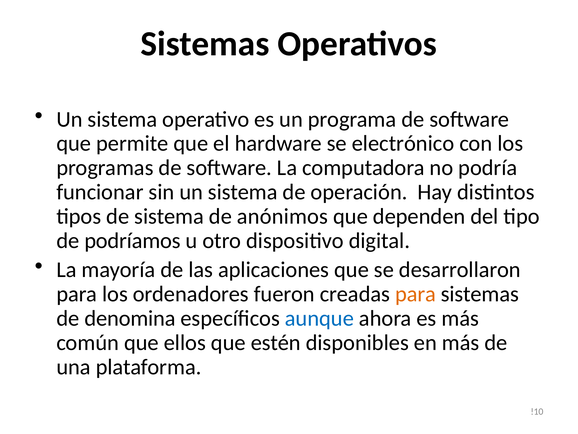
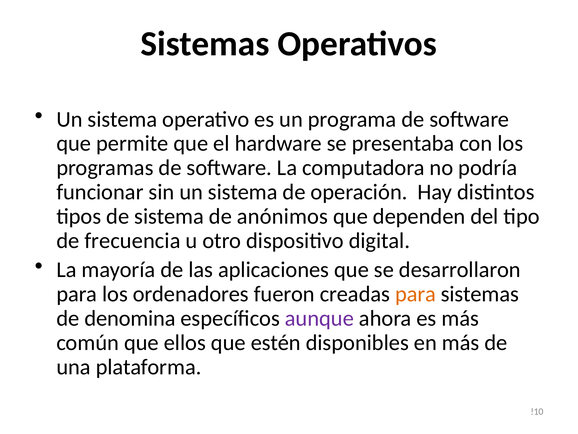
electrónico: electrónico -> presentaba
podríamos: podríamos -> frecuencia
aunque colour: blue -> purple
